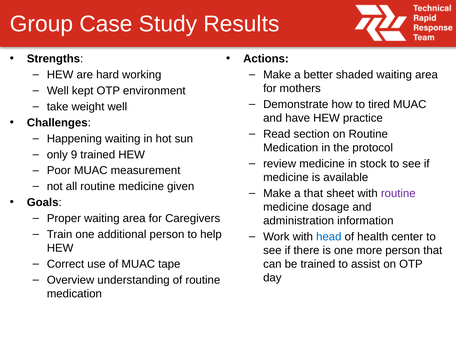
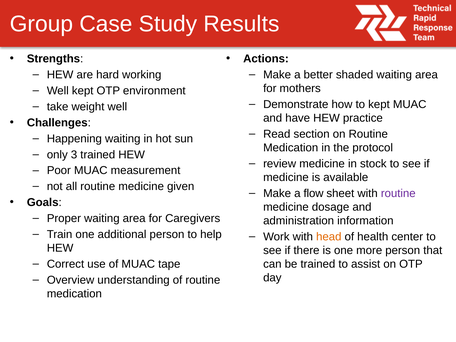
to tired: tired -> kept
9: 9 -> 3
a that: that -> flow
head colour: blue -> orange
